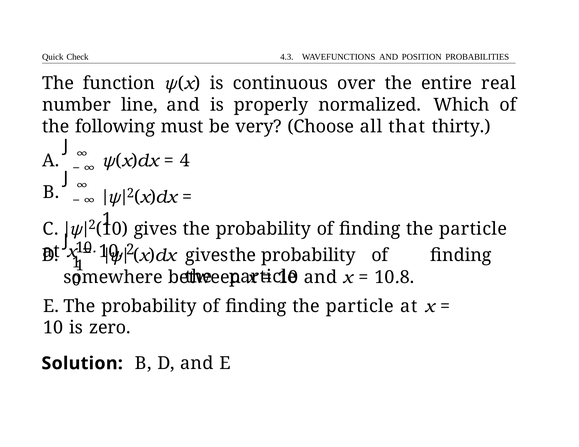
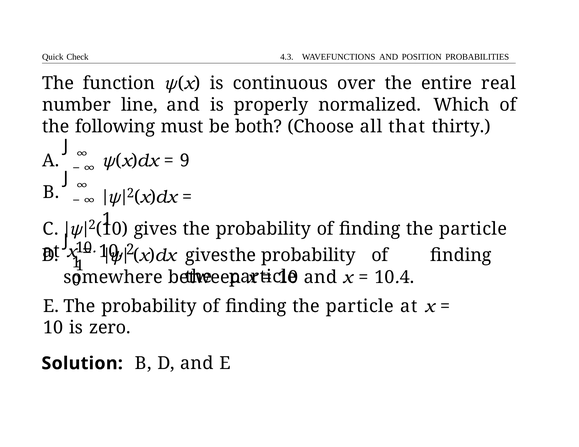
very: very -> both
4: 4 -> 9
8: 8 -> 4
